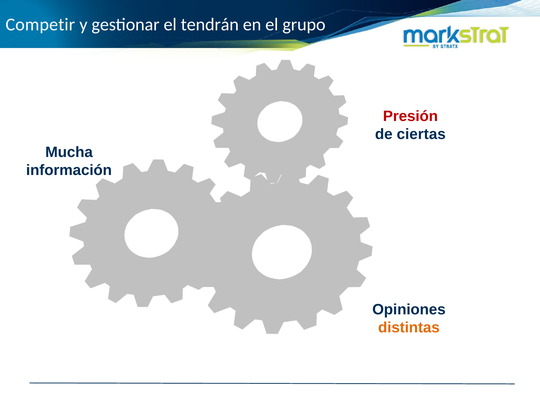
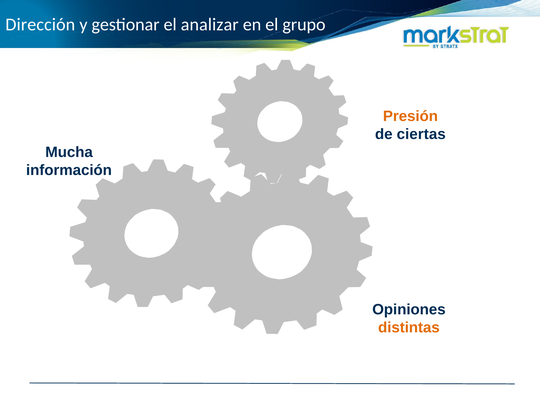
Competir: Competir -> Dirección
tendrán: tendrán -> analizar
Presión colour: red -> orange
